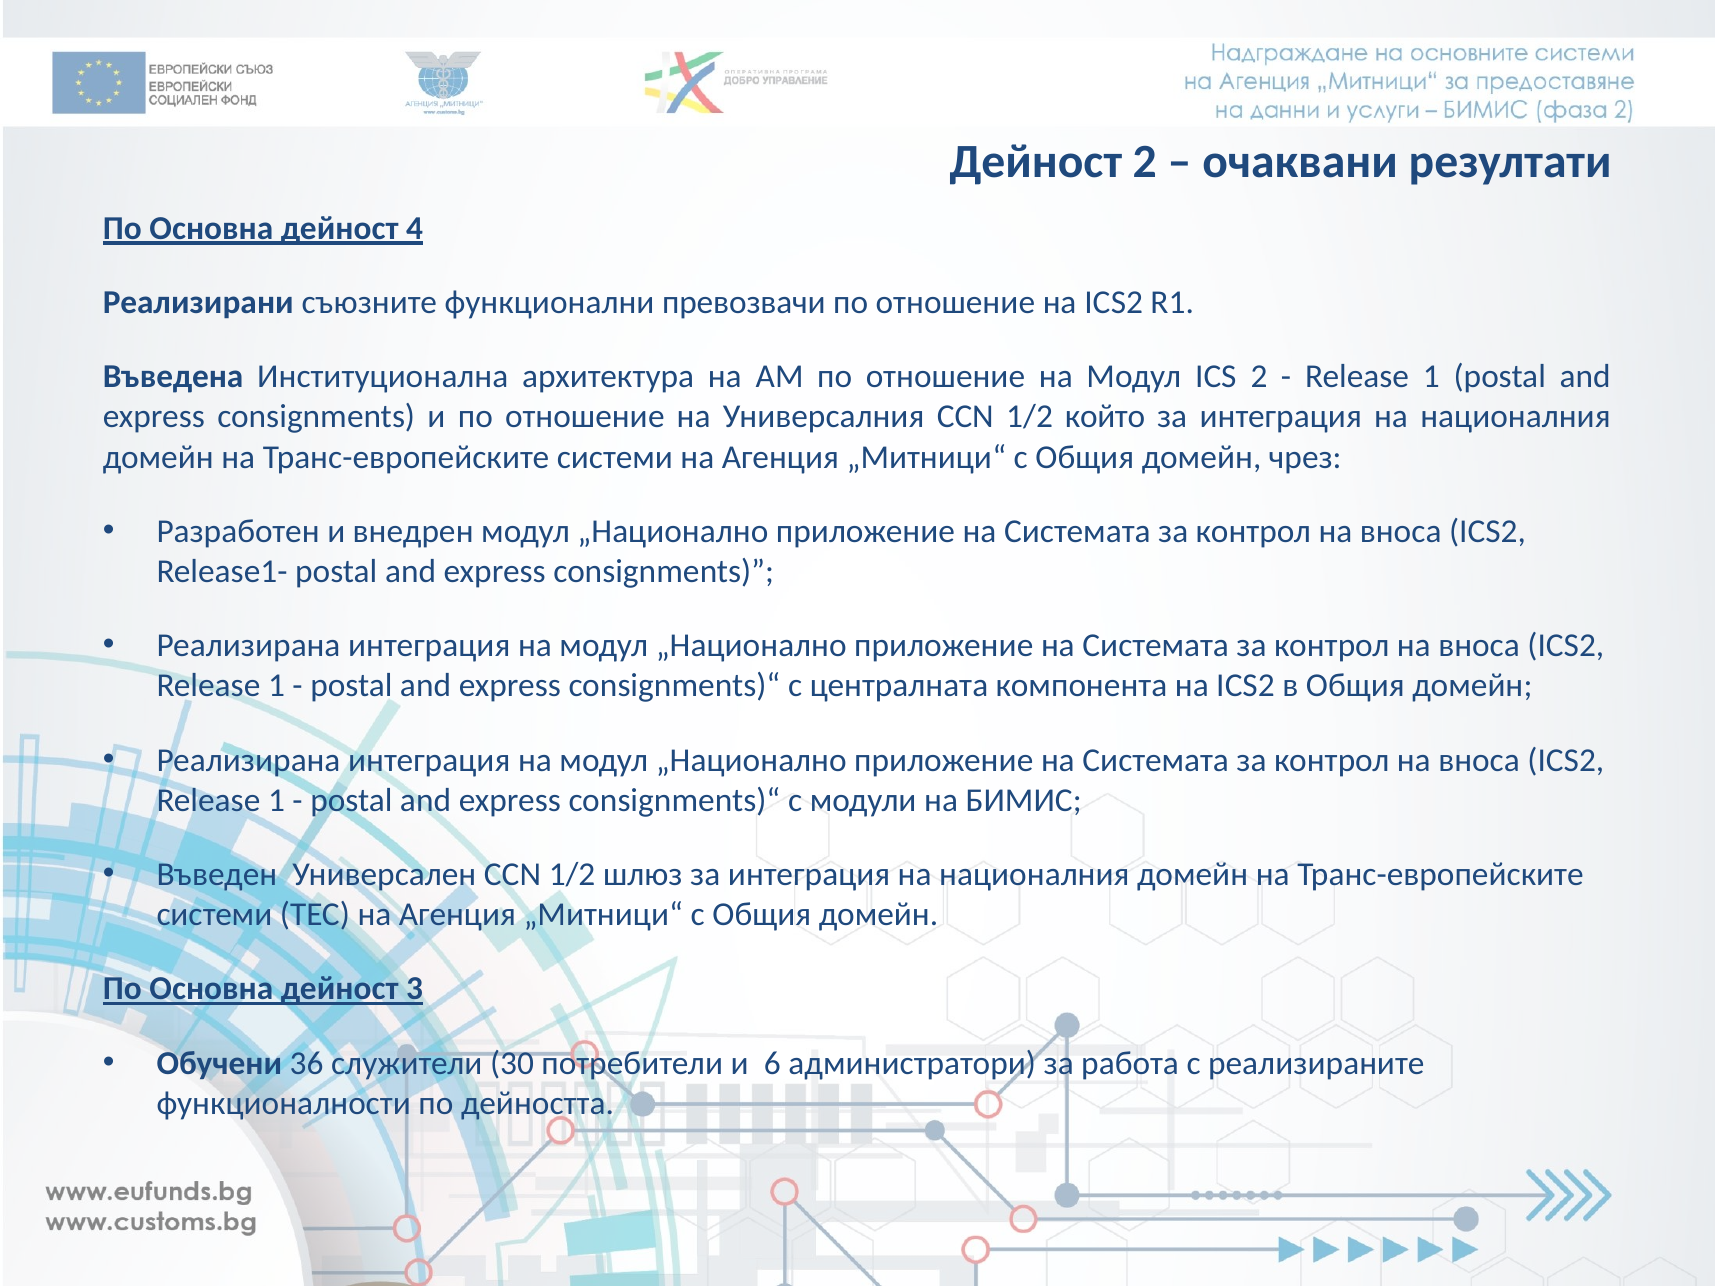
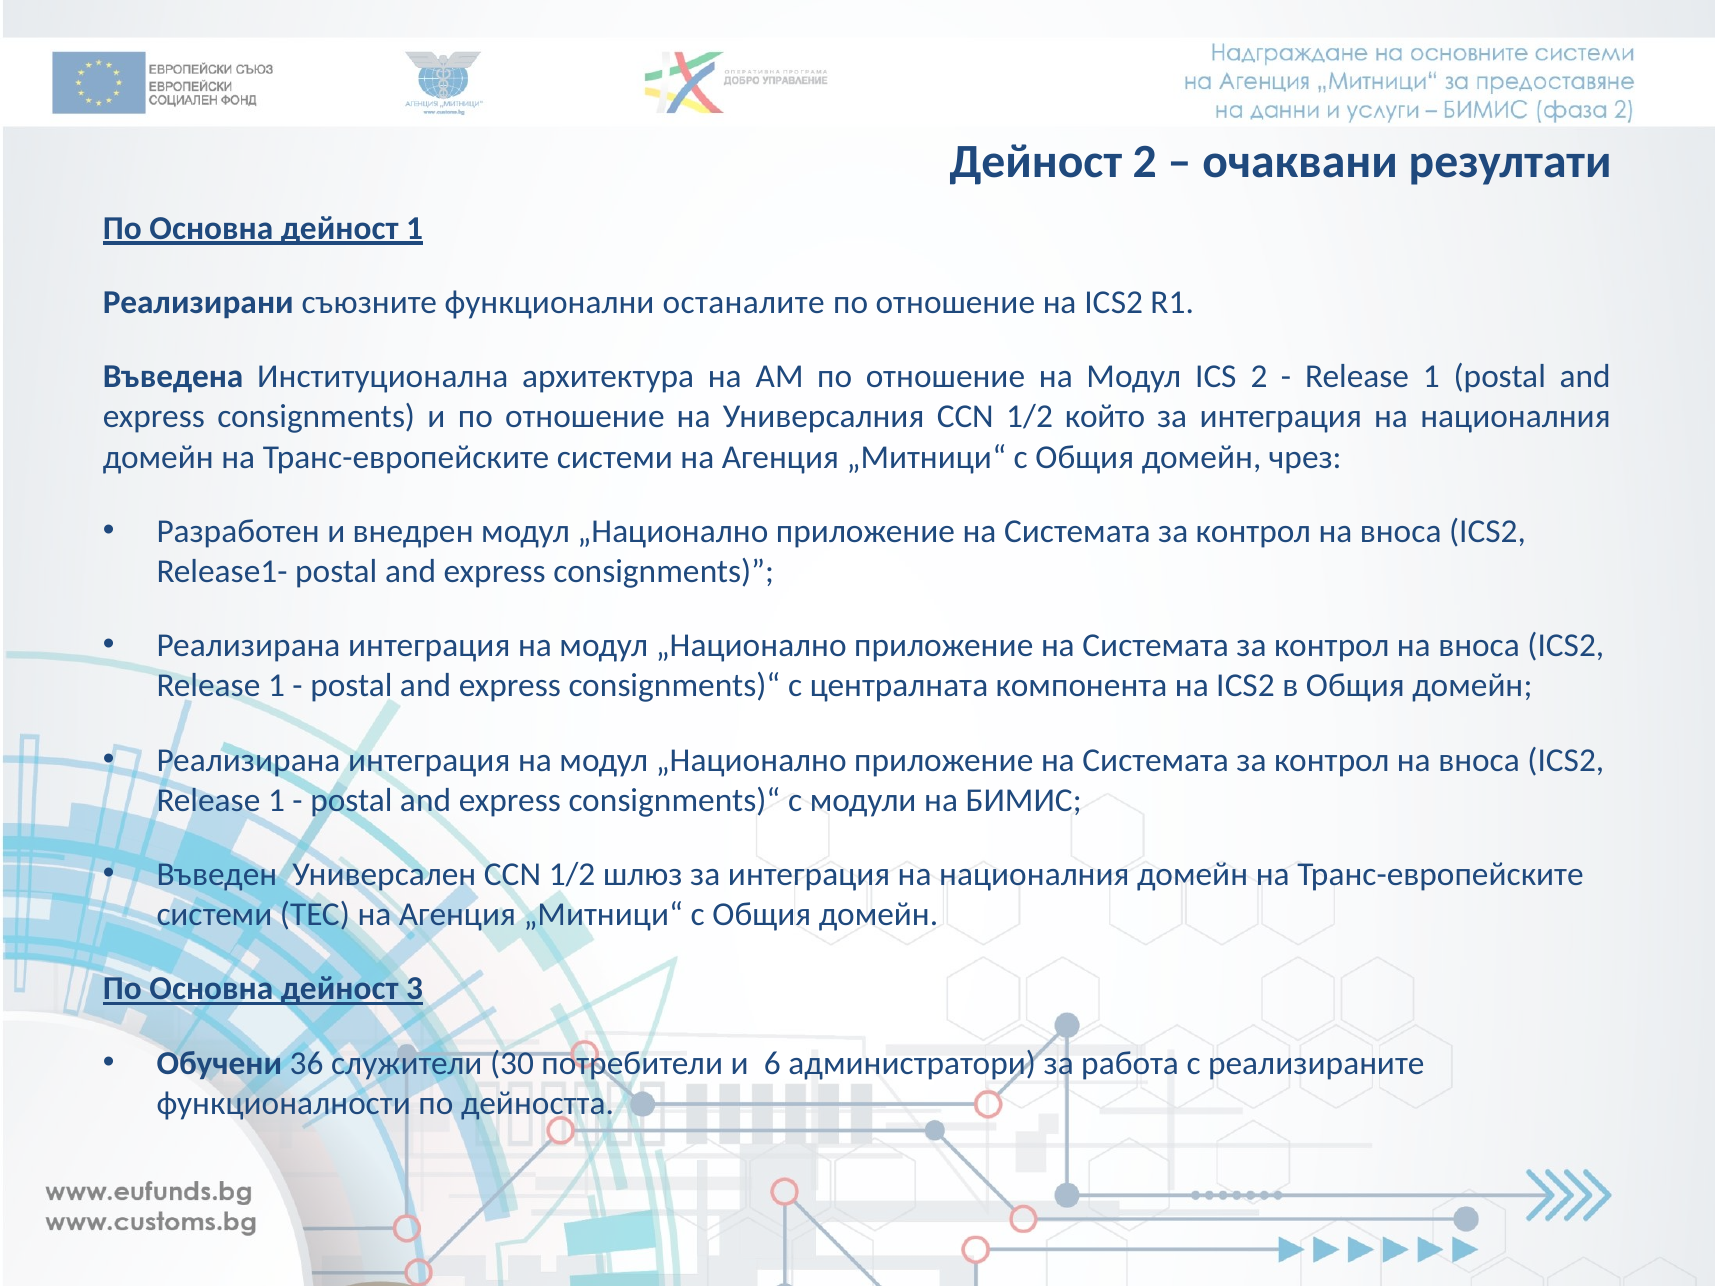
дейност 4: 4 -> 1
превозвачи: превозвачи -> останалите
